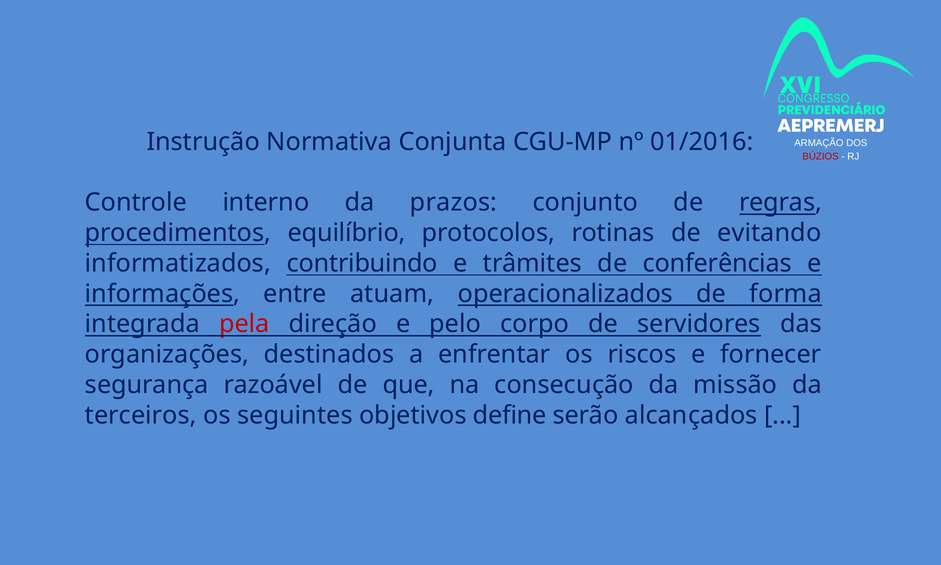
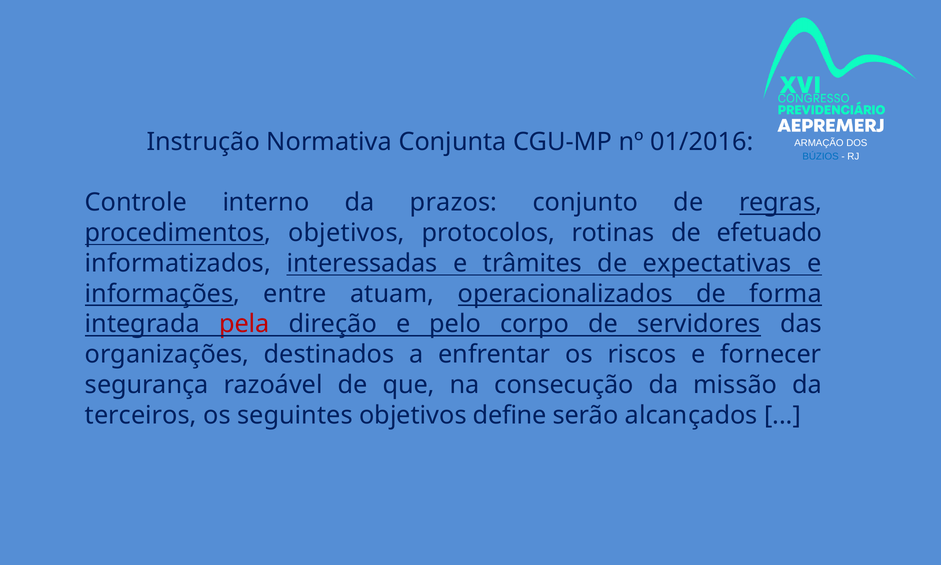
BÚZIOS colour: red -> blue
procedimentos equilíbrio: equilíbrio -> objetivos
evitando: evitando -> efetuado
contribuindo: contribuindo -> interessadas
conferências: conferências -> expectativas
